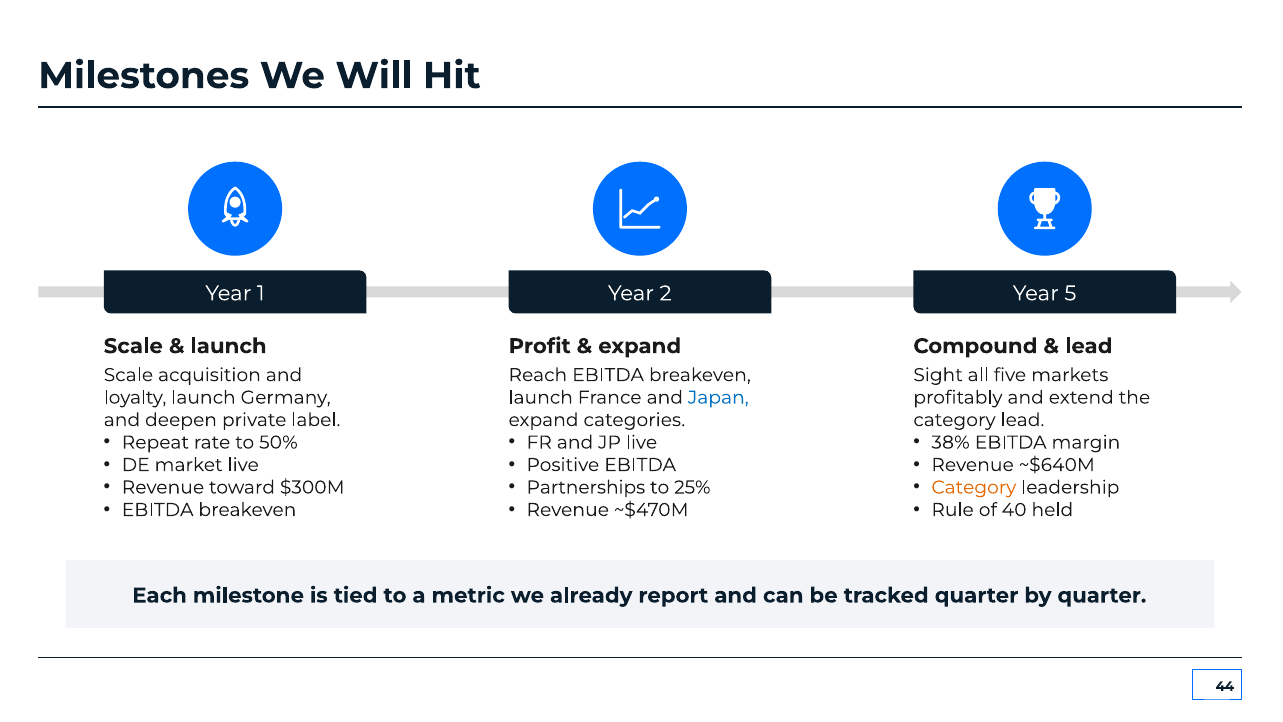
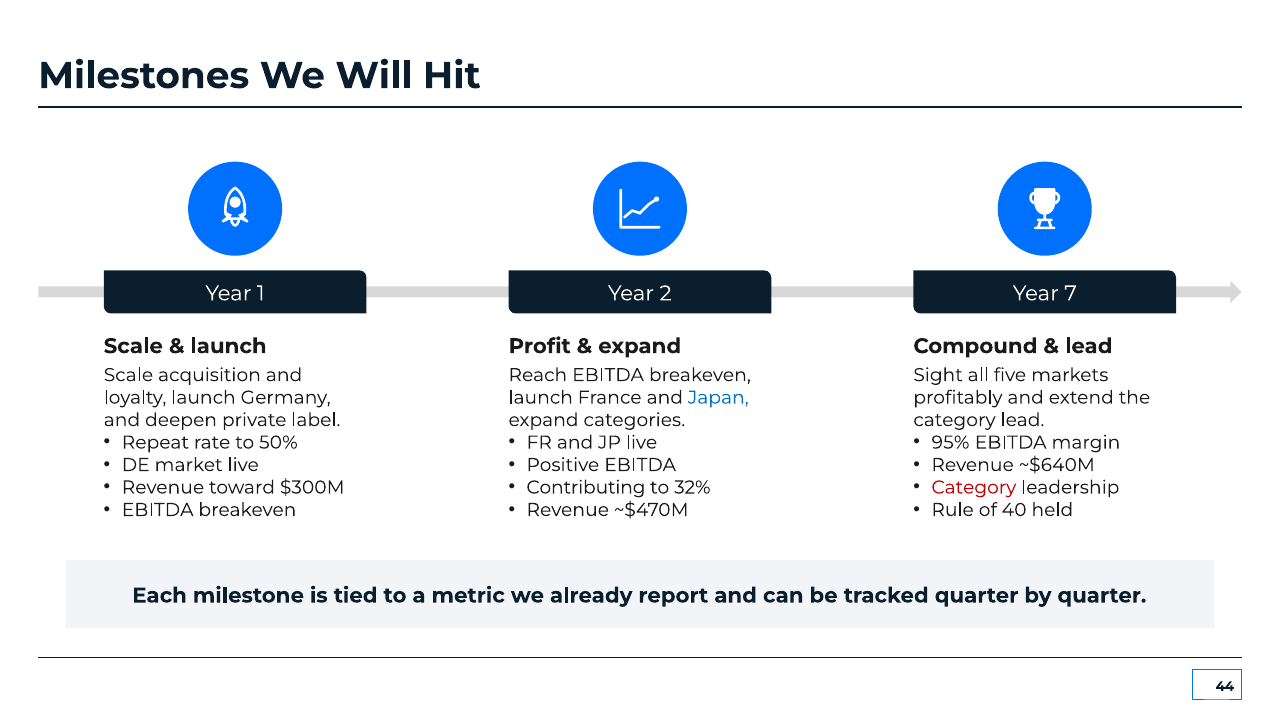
5: 5 -> 7
38%: 38% -> 95%
Partnerships: Partnerships -> Contributing
25%: 25% -> 32%
Category at (974, 487) colour: orange -> red
